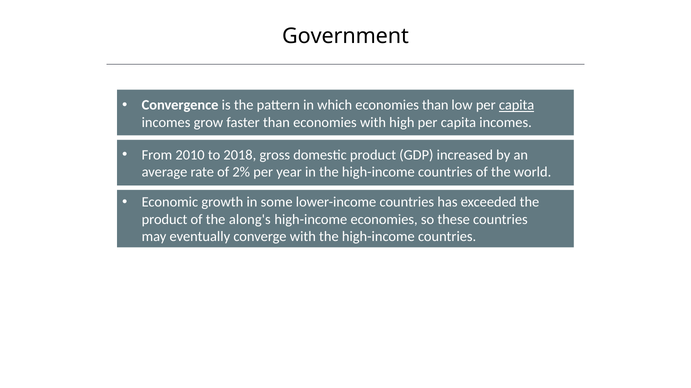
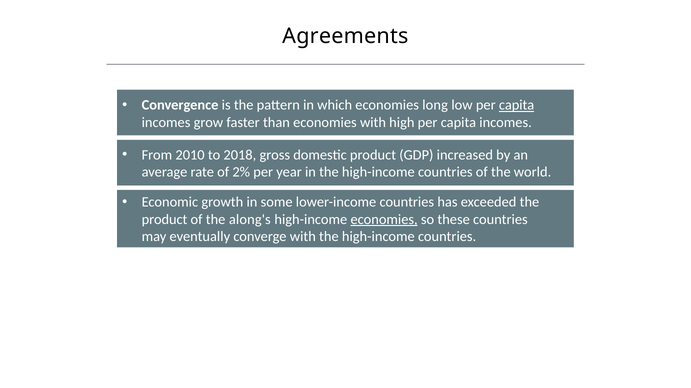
Government: Government -> Agreements
economies than: than -> long
economies at (384, 220) underline: none -> present
